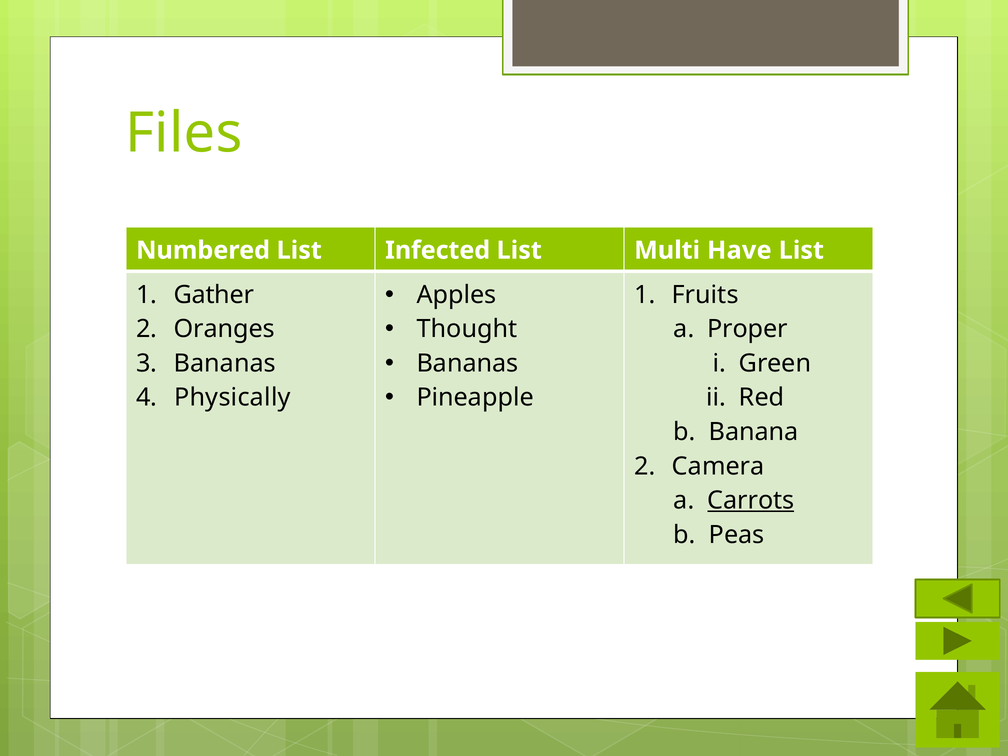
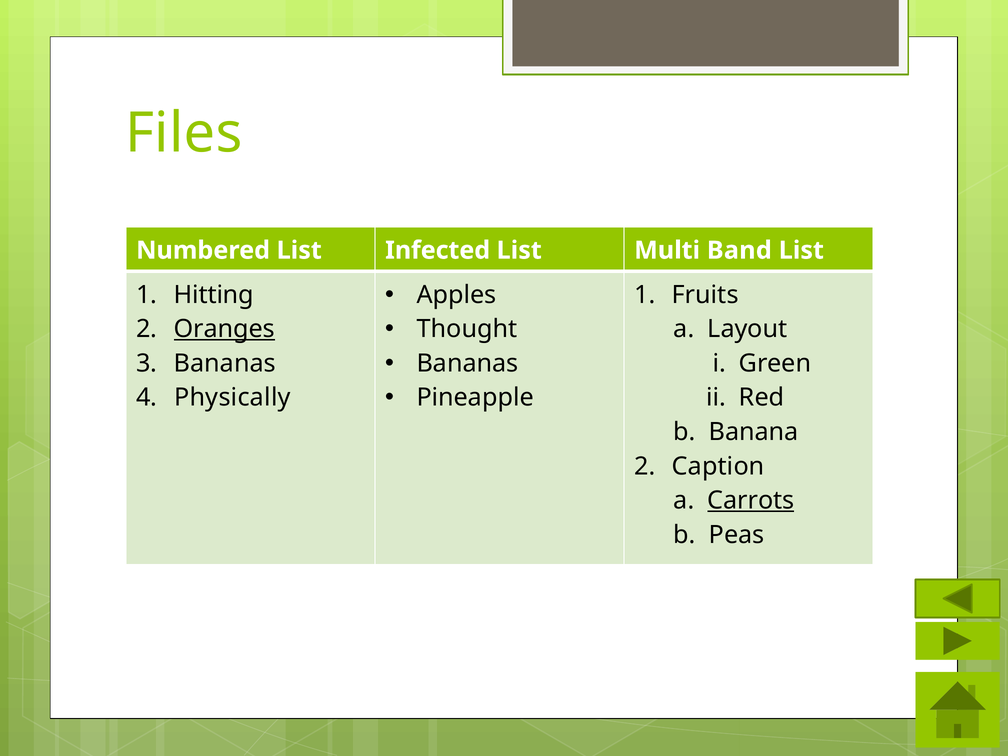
Have: Have -> Band
Gather: Gather -> Hitting
Oranges underline: none -> present
Proper: Proper -> Layout
Camera: Camera -> Caption
